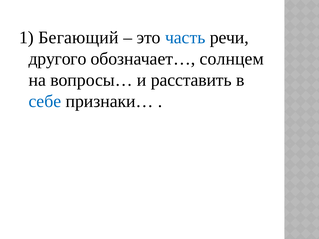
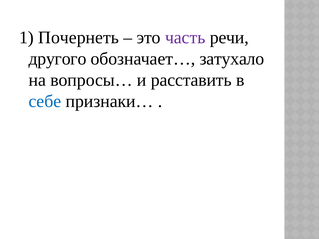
Бегающий: Бегающий -> Почернеть
часть colour: blue -> purple
солнцем: солнцем -> затухало
